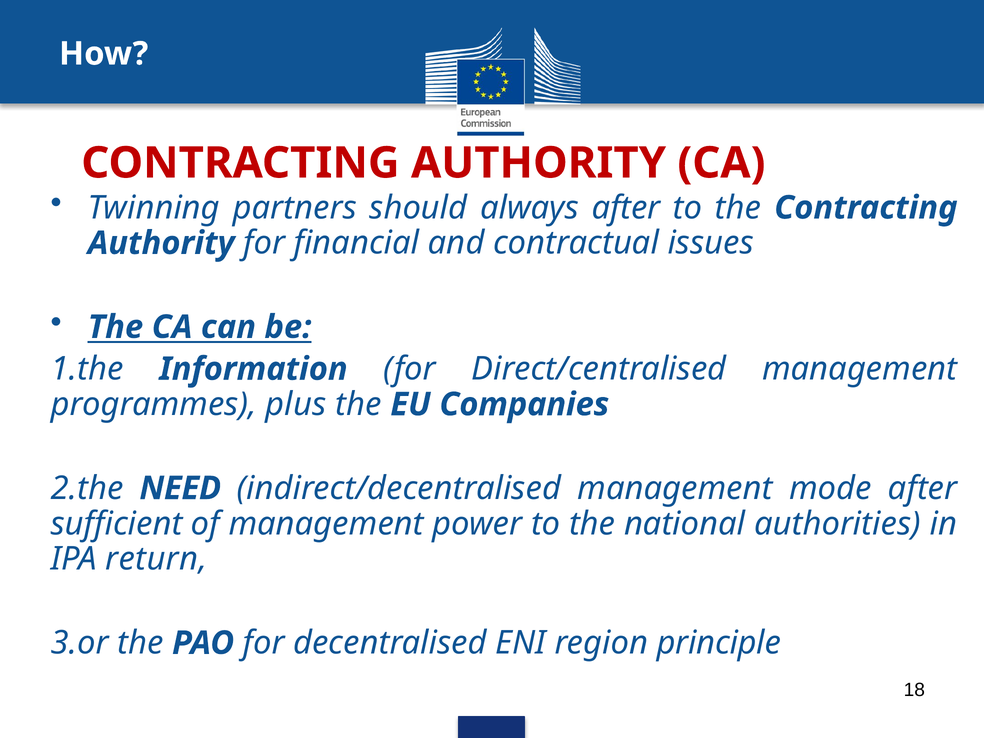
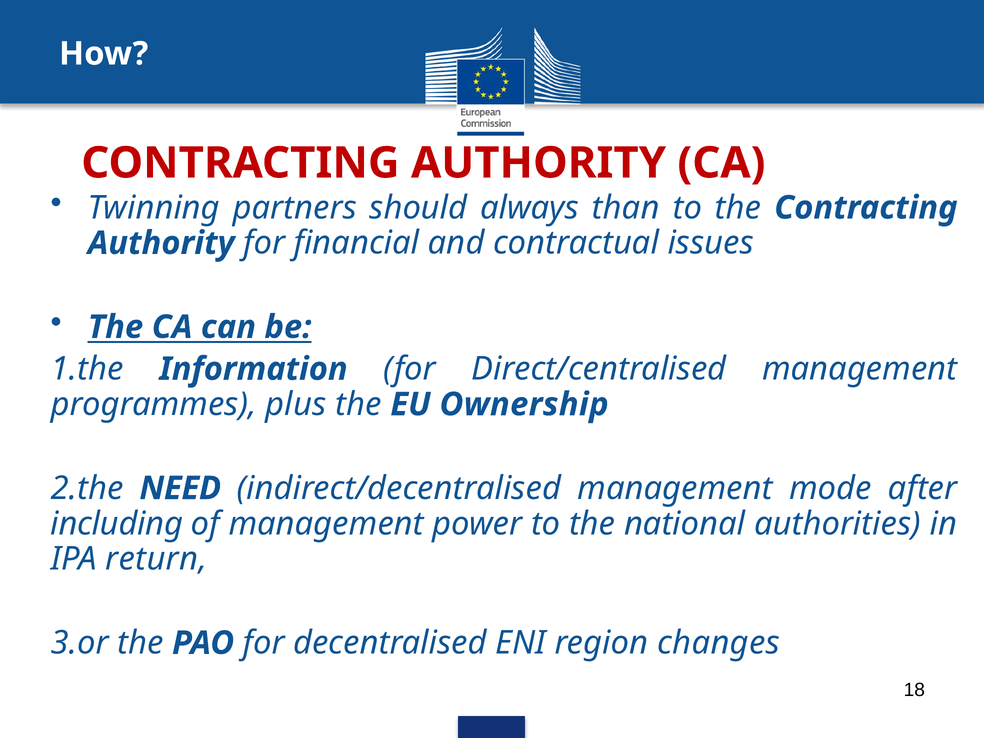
always after: after -> than
Companies: Companies -> Ownership
sufficient: sufficient -> including
principle: principle -> changes
